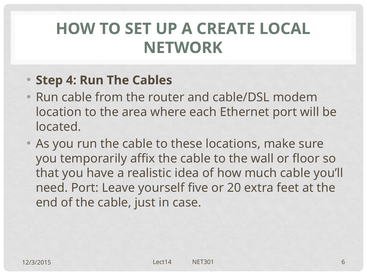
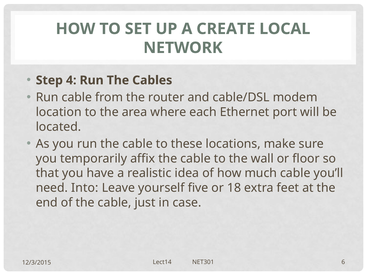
need Port: Port -> Into
20: 20 -> 18
